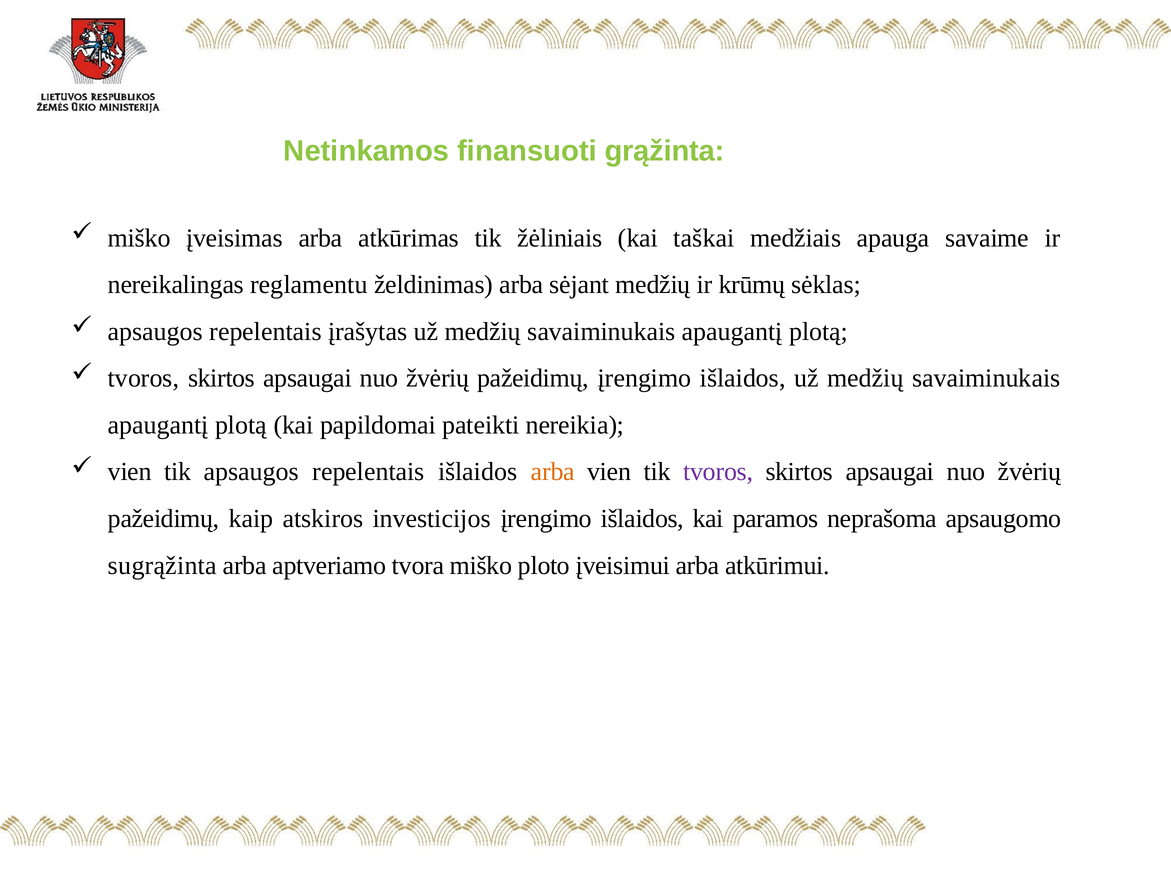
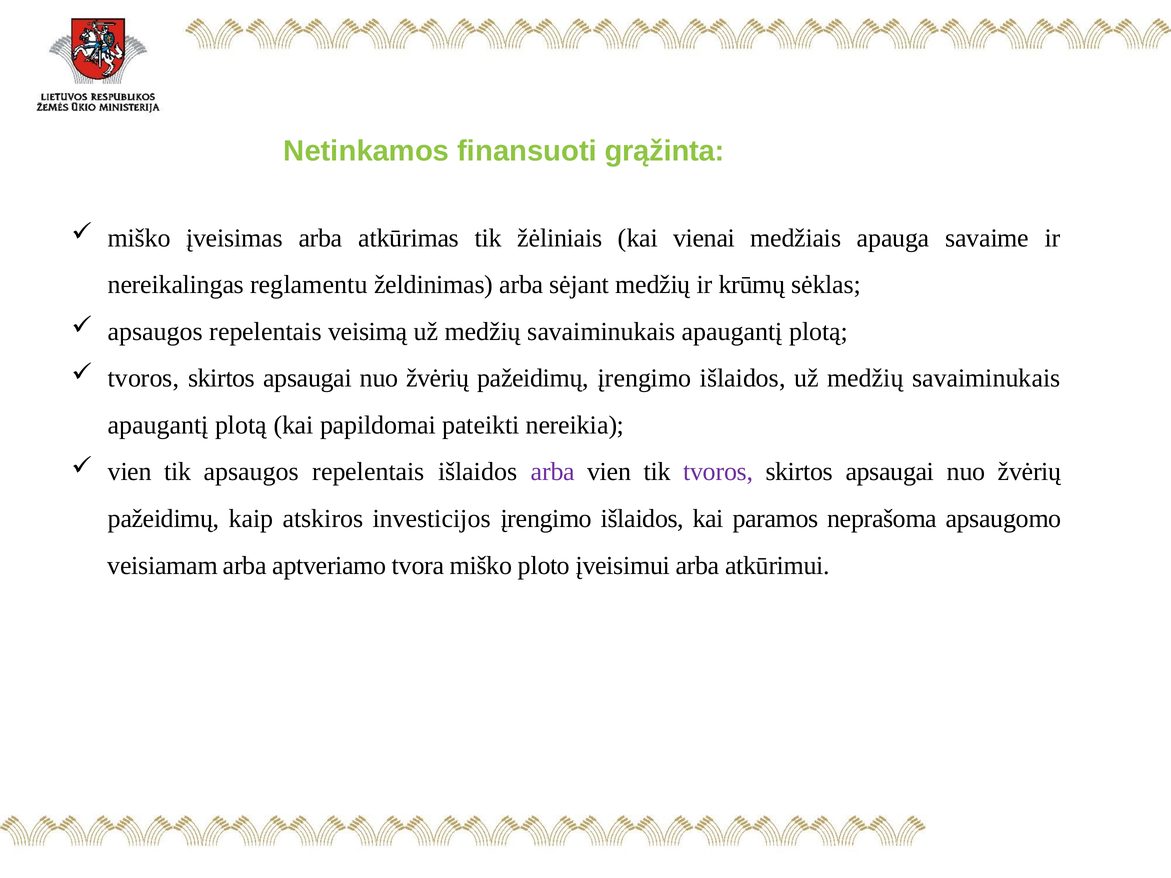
taškai: taškai -> vienai
įrašytas: įrašytas -> veisimą
arba at (553, 472) colour: orange -> purple
sugrąžinta: sugrąžinta -> veisiamam
